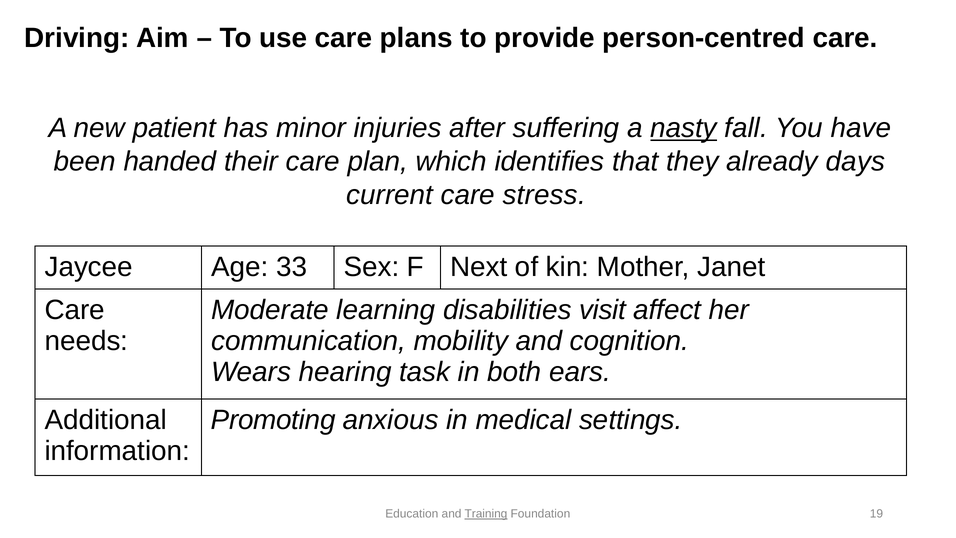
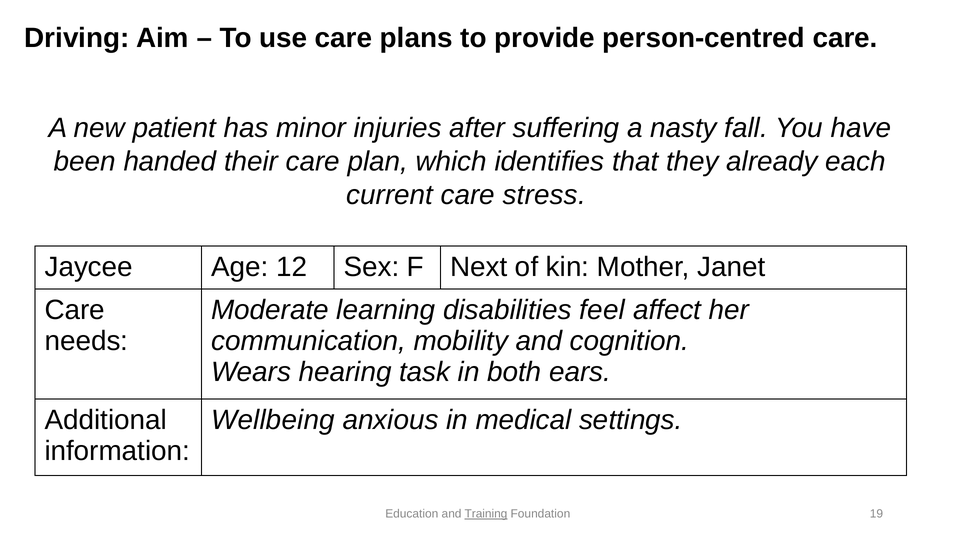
nasty underline: present -> none
days: days -> each
33: 33 -> 12
visit: visit -> feel
Promoting: Promoting -> Wellbeing
